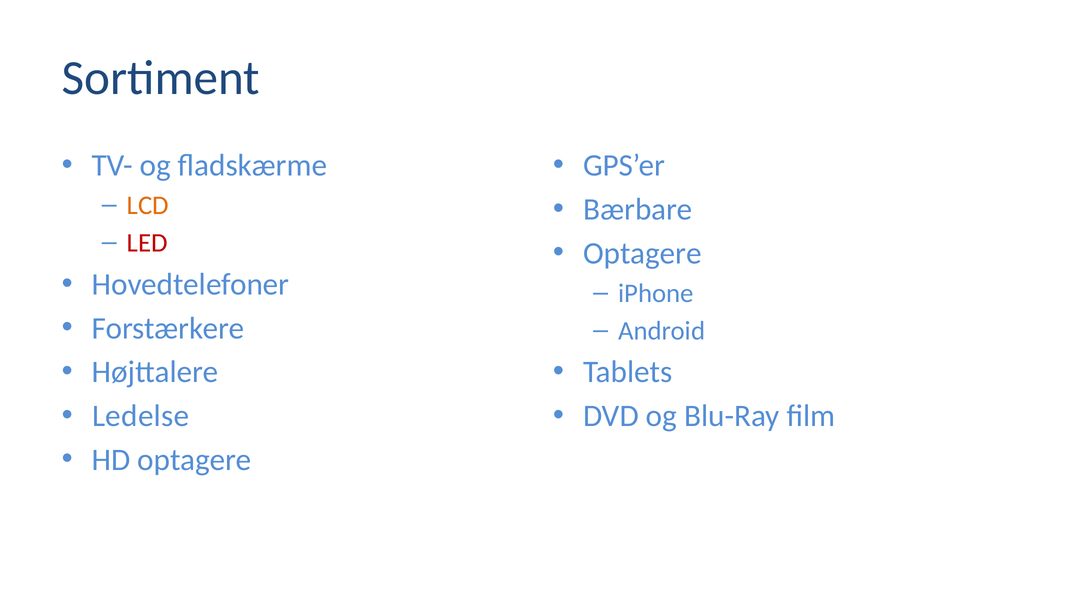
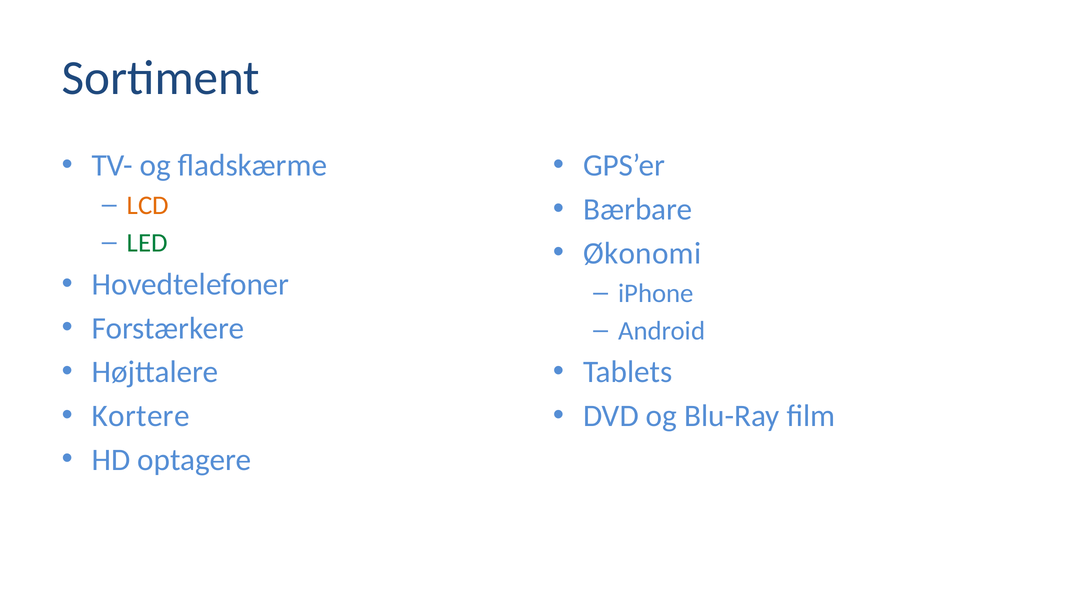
LED colour: red -> green
Optagere at (642, 253): Optagere -> Økonomi
Ledelse: Ledelse -> Kortere
